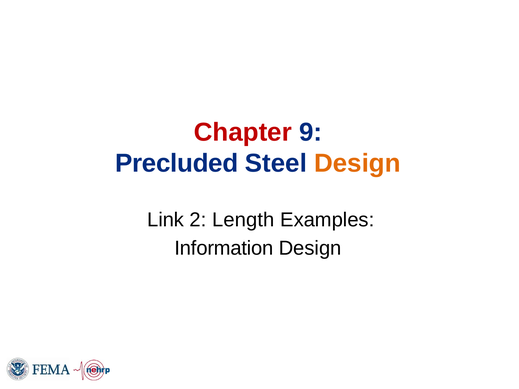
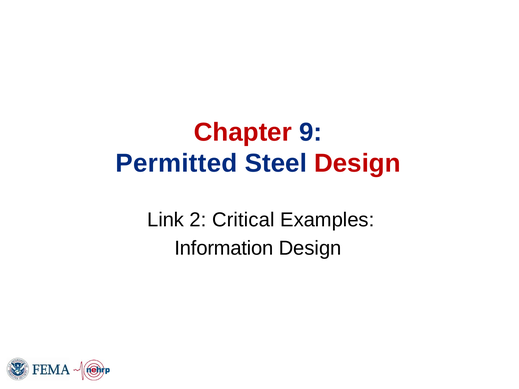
Precluded: Precluded -> Permitted
Design at (357, 163) colour: orange -> red
Length: Length -> Critical
